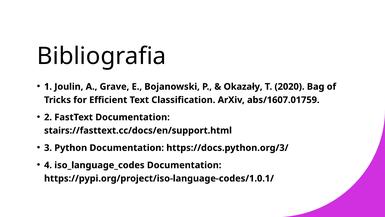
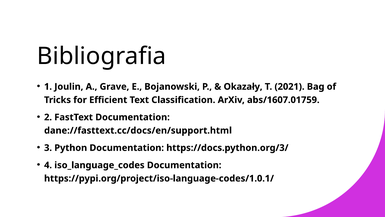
2020: 2020 -> 2021
stairs://fasttext.cc/docs/en/support.html: stairs://fasttext.cc/docs/en/support.html -> dane://fasttext.cc/docs/en/support.html
